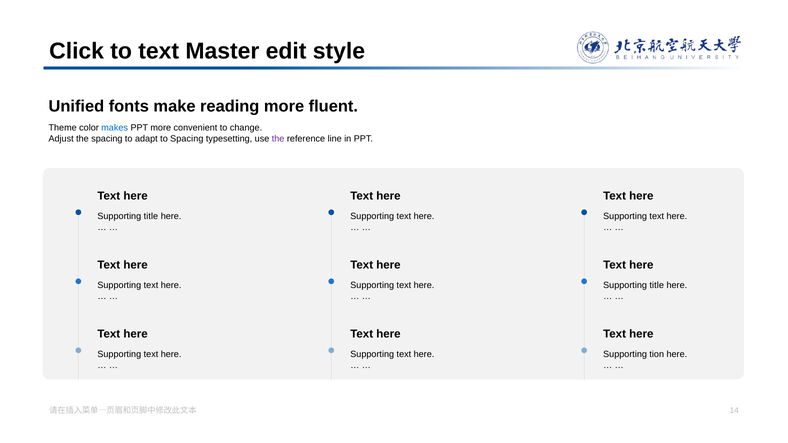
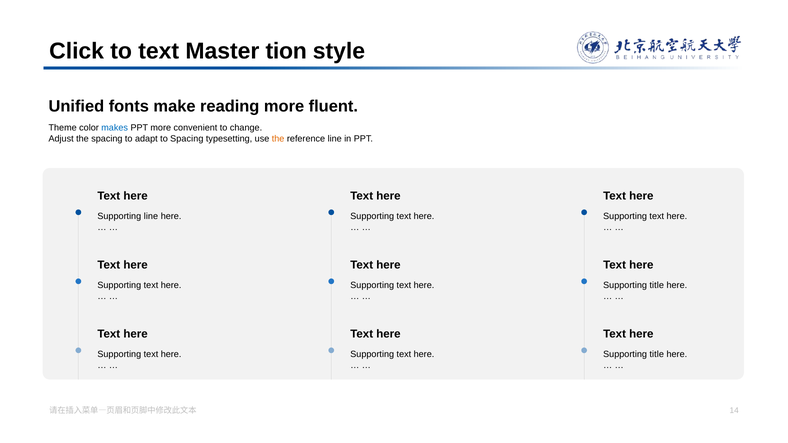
edit: edit -> tion
the at (278, 139) colour: purple -> orange
title at (151, 216): title -> line
tion at (657, 355): tion -> title
